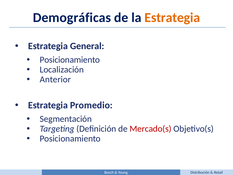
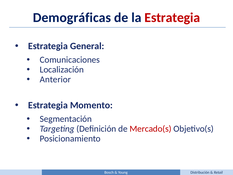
Estrategia at (172, 18) colour: orange -> red
Posicionamiento at (70, 60): Posicionamiento -> Comunicaciones
Promedio: Promedio -> Momento
